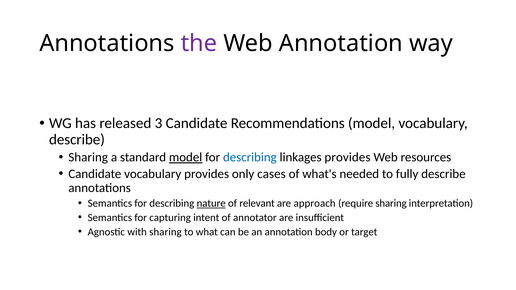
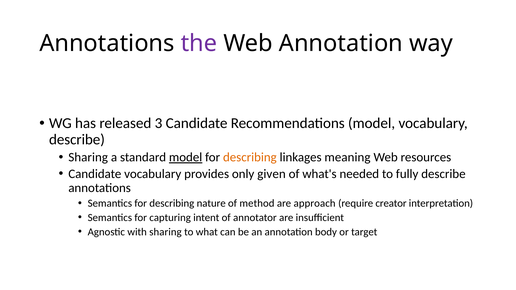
describing at (250, 157) colour: blue -> orange
linkages provides: provides -> meaning
cases: cases -> given
nature underline: present -> none
relevant: relevant -> method
require sharing: sharing -> creator
